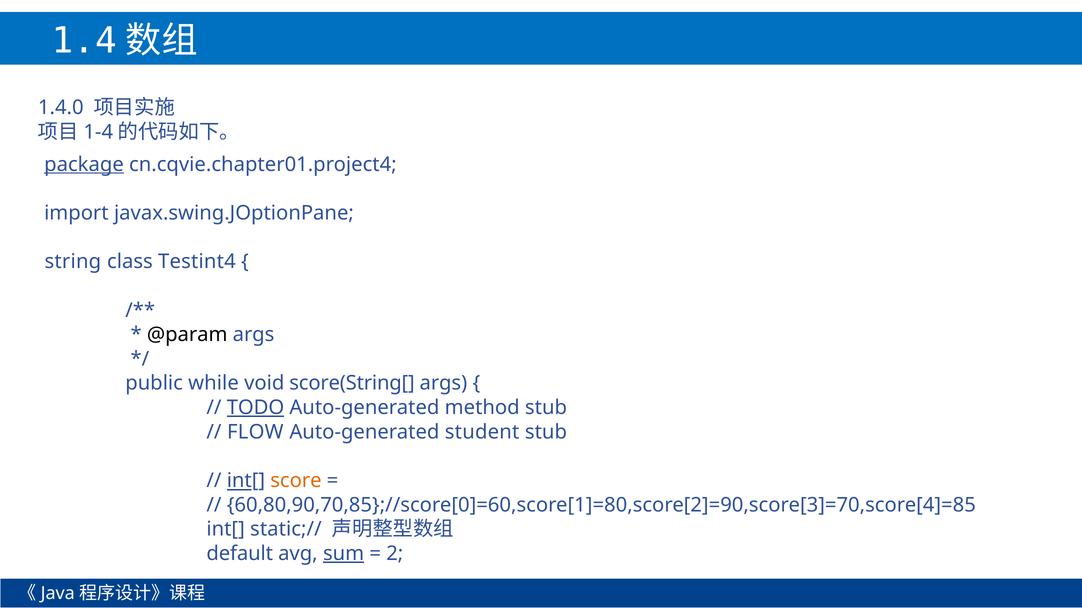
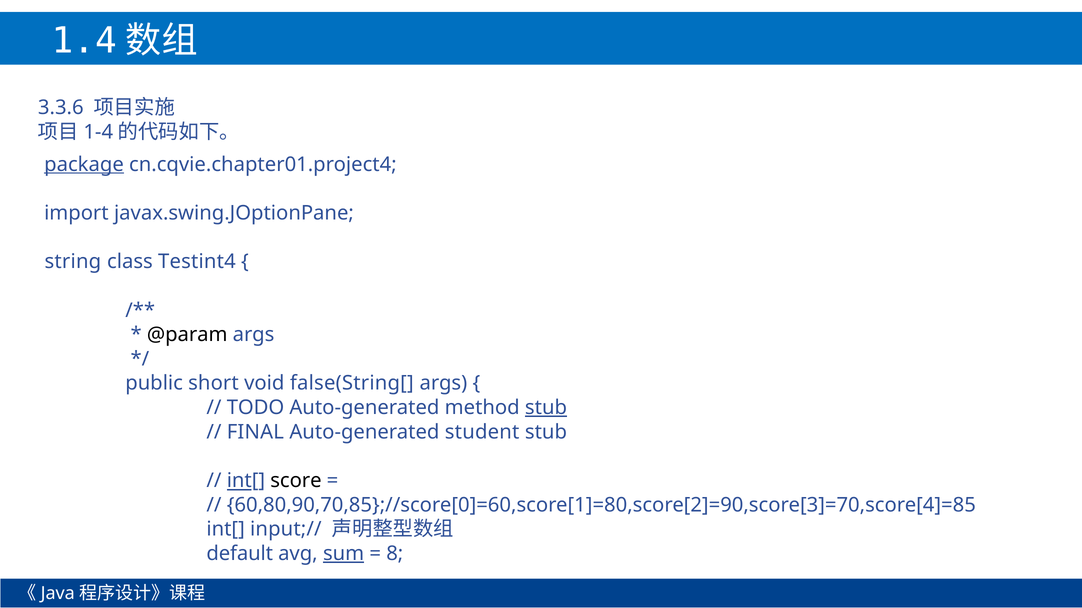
1.4.0: 1.4.0 -> 3.3.6
while: while -> short
score(String[: score(String[ -> false(String[
TODO underline: present -> none
stub at (546, 408) underline: none -> present
FLOW: FLOW -> FINAL
score colour: orange -> black
static;//: static;// -> input;//
2: 2 -> 8
